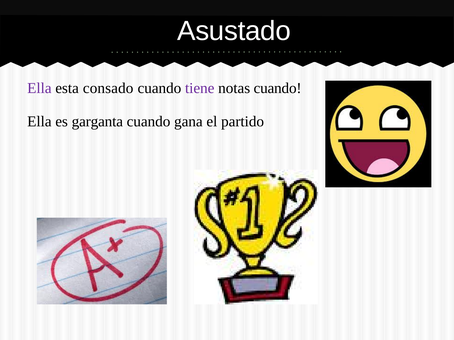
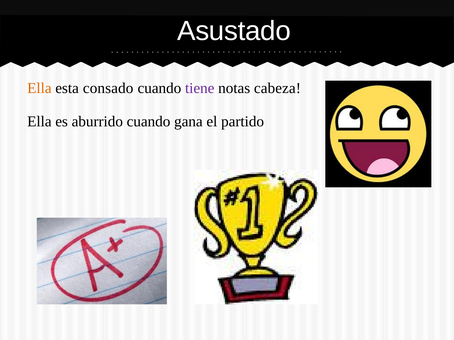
Ella at (39, 88) colour: purple -> orange
notas cuando: cuando -> cabeza
garganta: garganta -> aburrido
